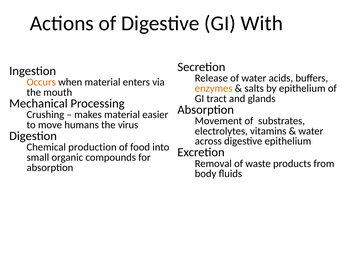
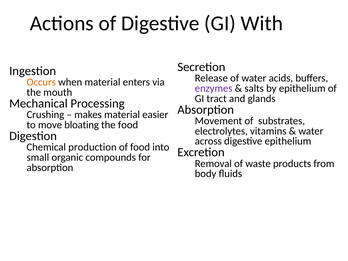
enzymes colour: orange -> purple
humans: humans -> bloating
the virus: virus -> food
